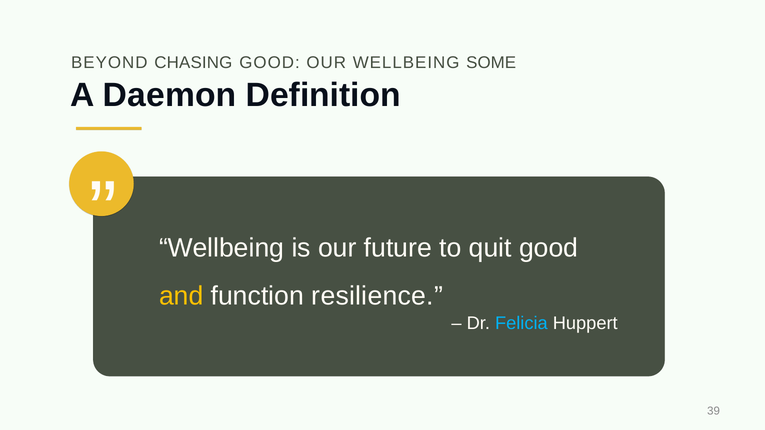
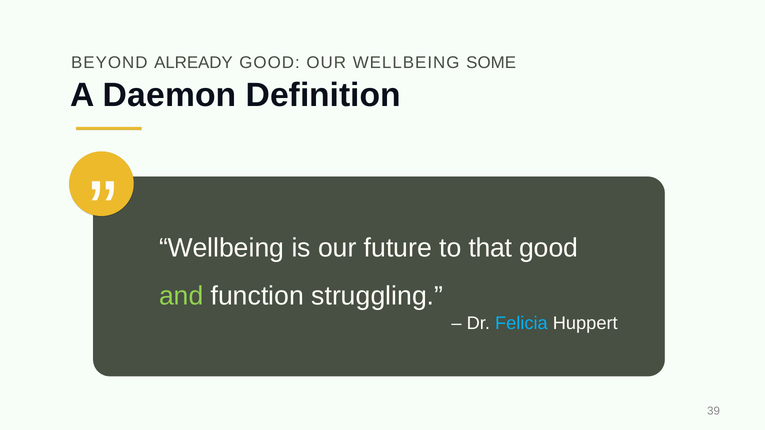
CHASING: CHASING -> ALREADY
quit: quit -> that
and colour: yellow -> light green
resilience: resilience -> struggling
